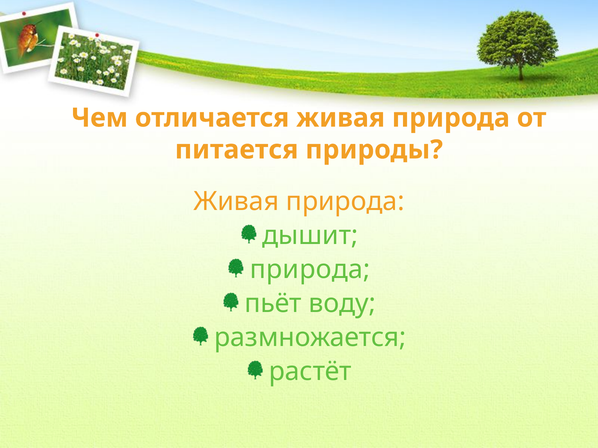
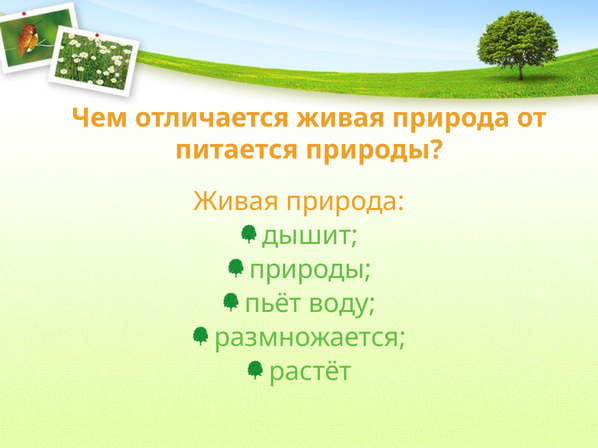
природа at (310, 270): природа -> природы
